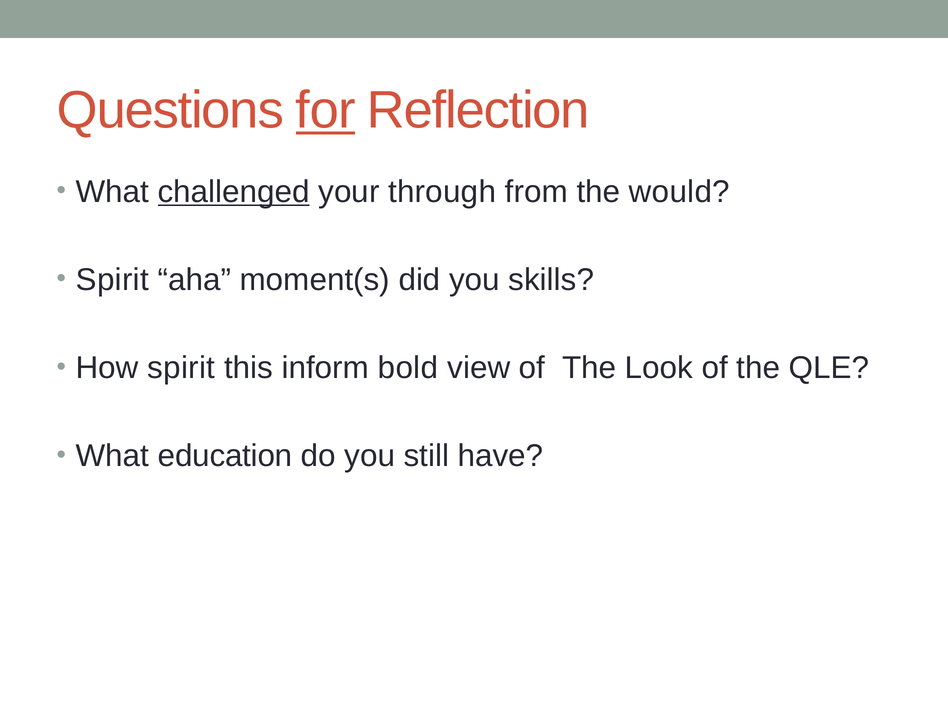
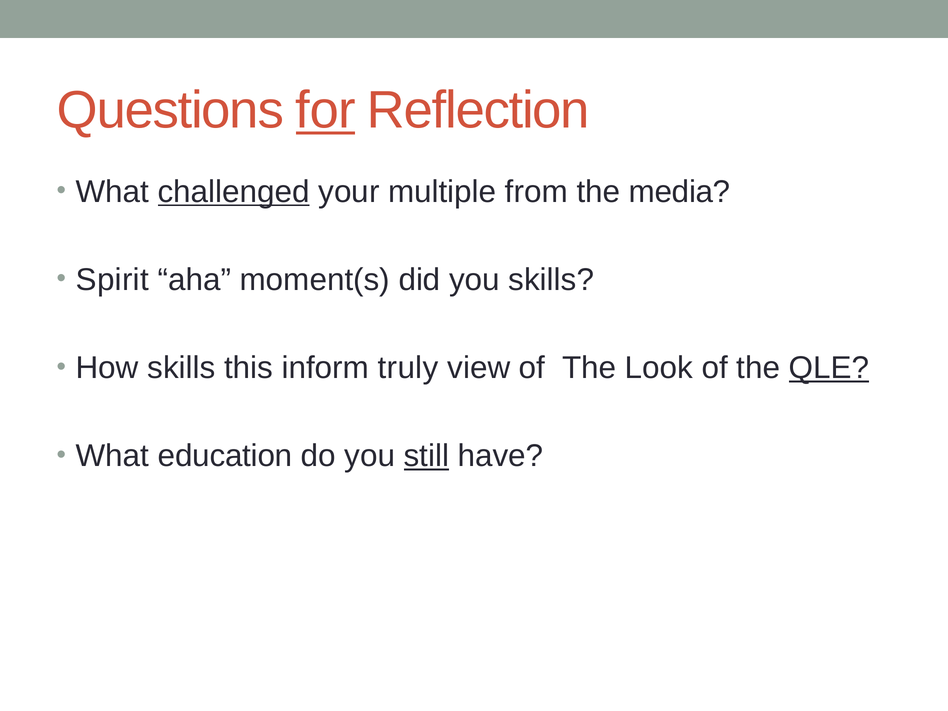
through: through -> multiple
would: would -> media
How spirit: spirit -> skills
bold: bold -> truly
QLE underline: none -> present
still underline: none -> present
